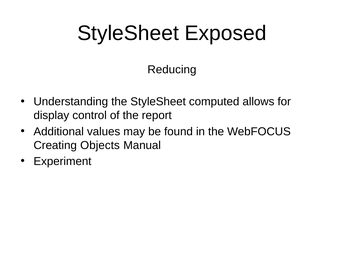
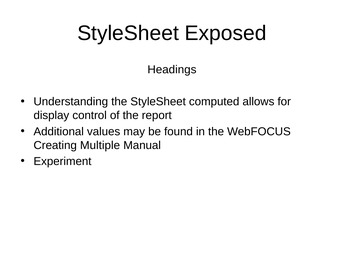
Reducing: Reducing -> Headings
Objects: Objects -> Multiple
